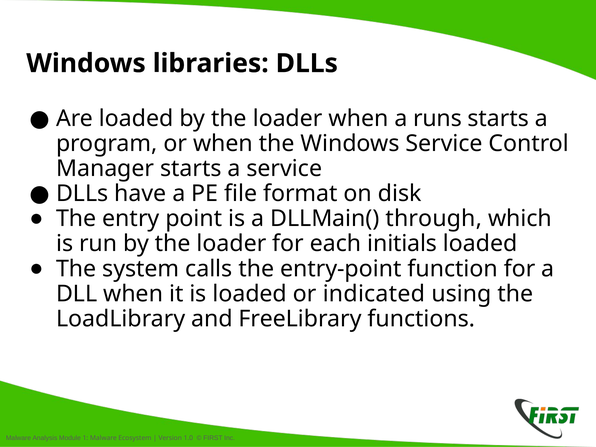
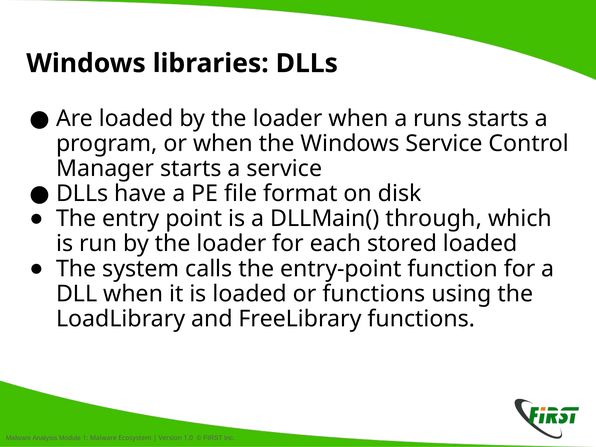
initials: initials -> stored
or indicated: indicated -> functions
